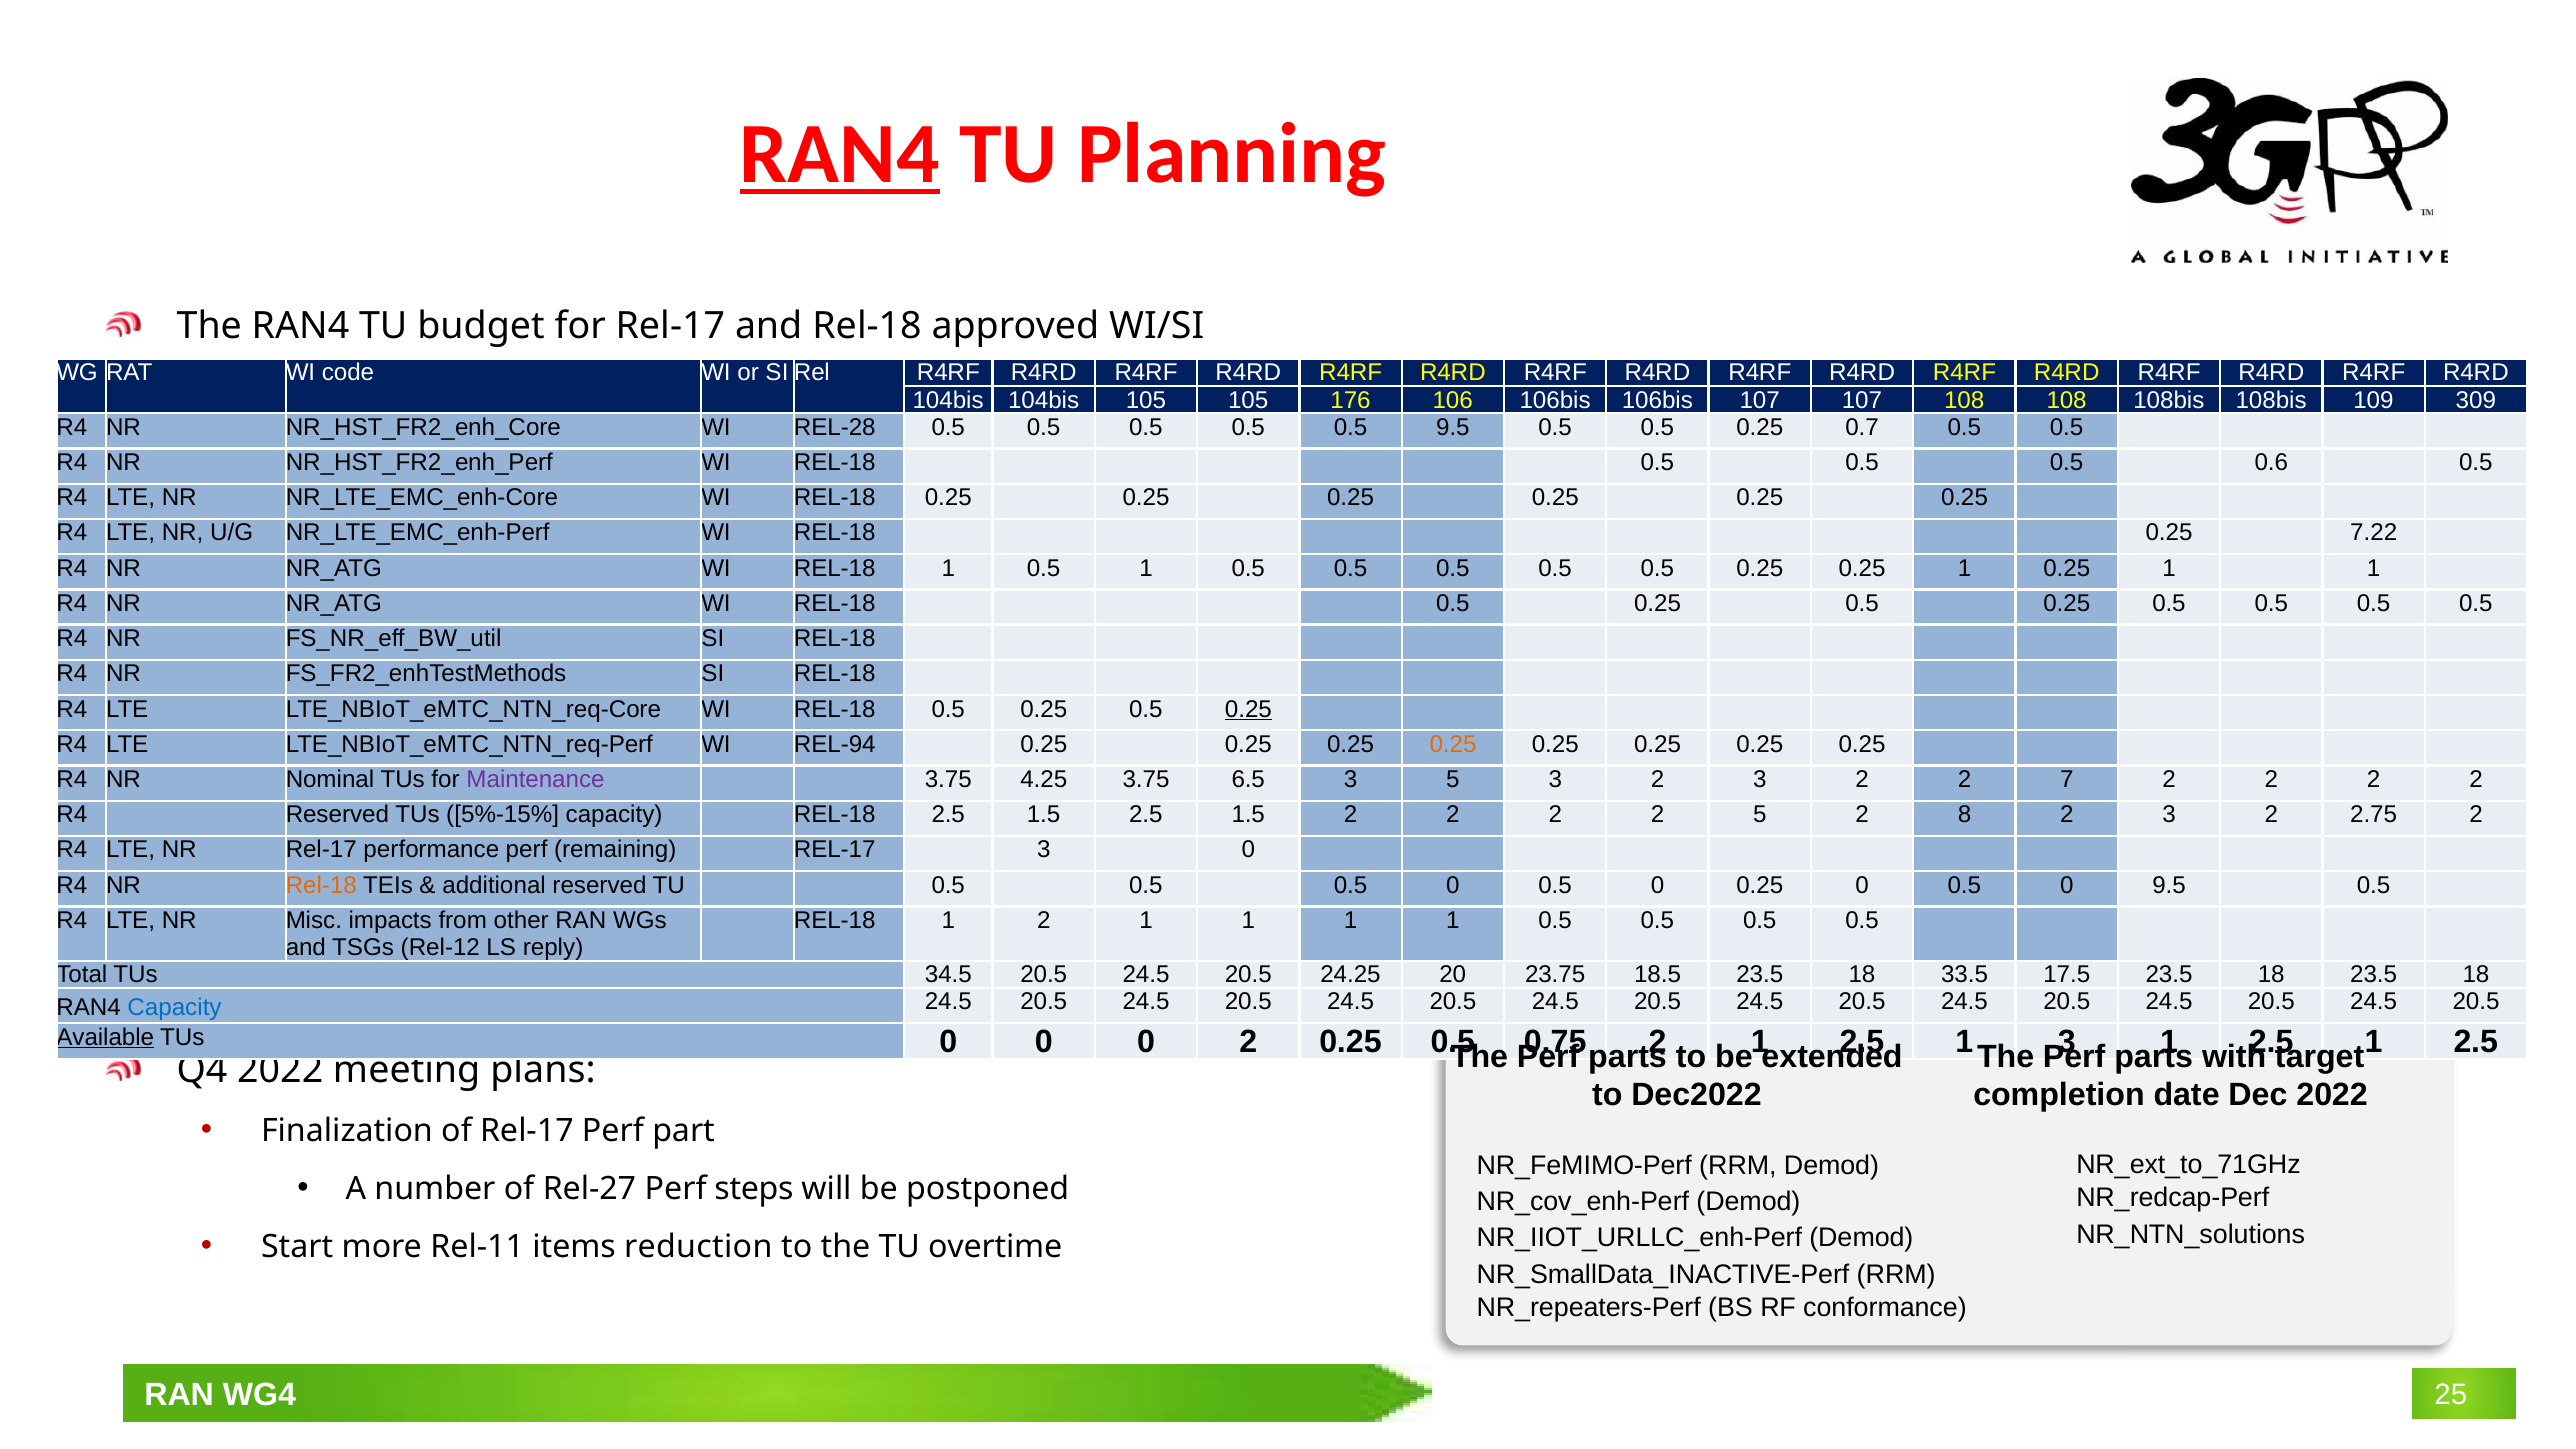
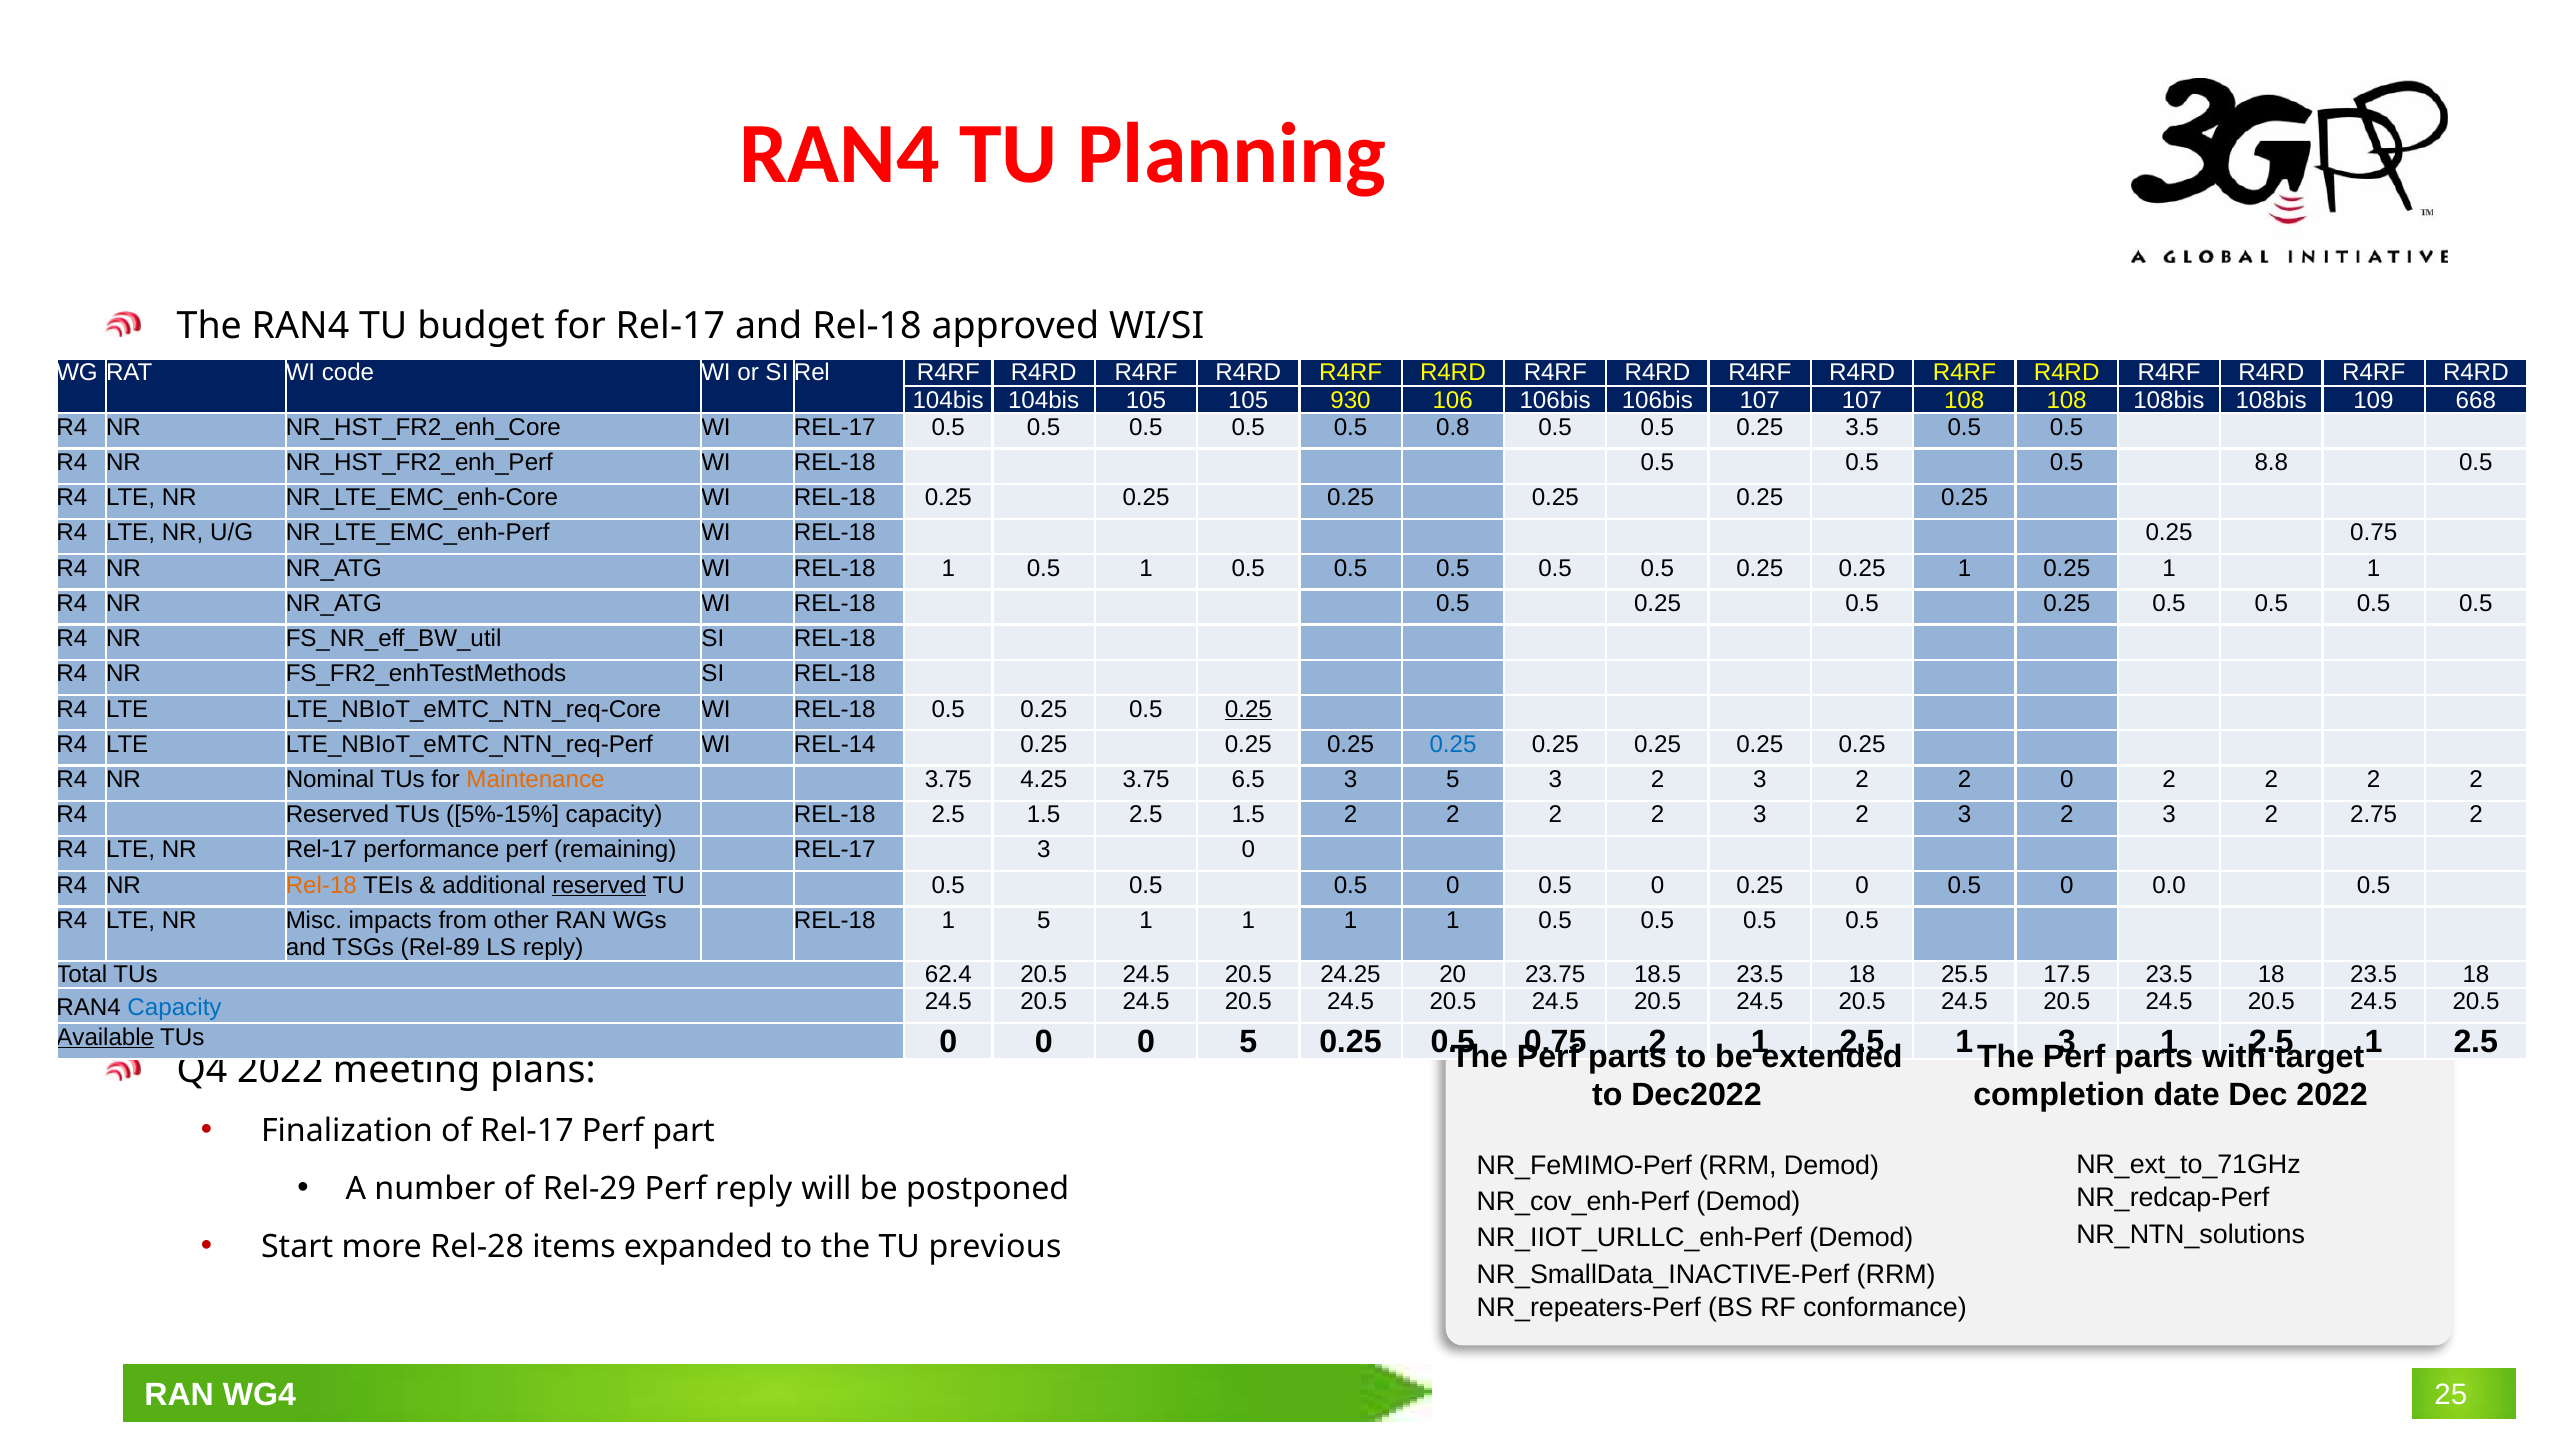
RAN4 at (840, 154) underline: present -> none
176: 176 -> 930
309: 309 -> 668
WI REL-28: REL-28 -> REL-17
0.5 9.5: 9.5 -> 0.8
0.7: 0.7 -> 3.5
0.6: 0.6 -> 8.8
0.25 7.22: 7.22 -> 0.75
REL-94: REL-94 -> REL-14
0.25 at (1453, 744) colour: orange -> blue
Maintenance colour: purple -> orange
2 7: 7 -> 0
2 2 5: 5 -> 3
8 at (1964, 815): 8 -> 3
reserved at (599, 885) underline: none -> present
0 9.5: 9.5 -> 0.0
1 2: 2 -> 5
Rel-12: Rel-12 -> Rel-89
34.5: 34.5 -> 62.4
33.5: 33.5 -> 25.5
0 2: 2 -> 5
Rel-27: Rel-27 -> Rel-29
Perf steps: steps -> reply
Rel-11: Rel-11 -> Rel-28
reduction: reduction -> expanded
overtime: overtime -> previous
